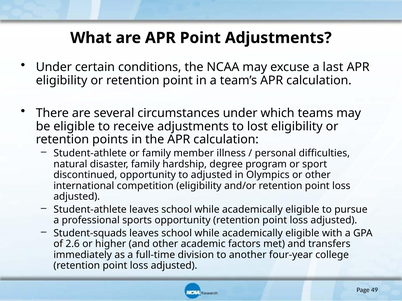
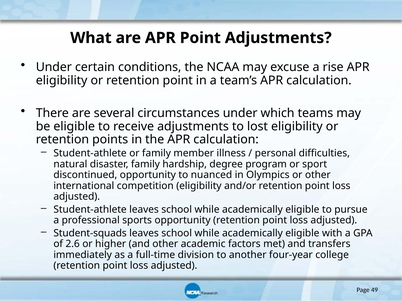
last: last -> rise
to adjusted: adjusted -> nuanced
